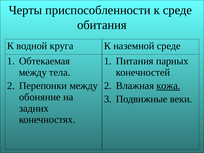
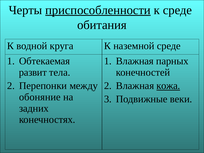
приспособленности underline: none -> present
Питания at (135, 61): Питания -> Влажная
между at (33, 72): между -> развит
